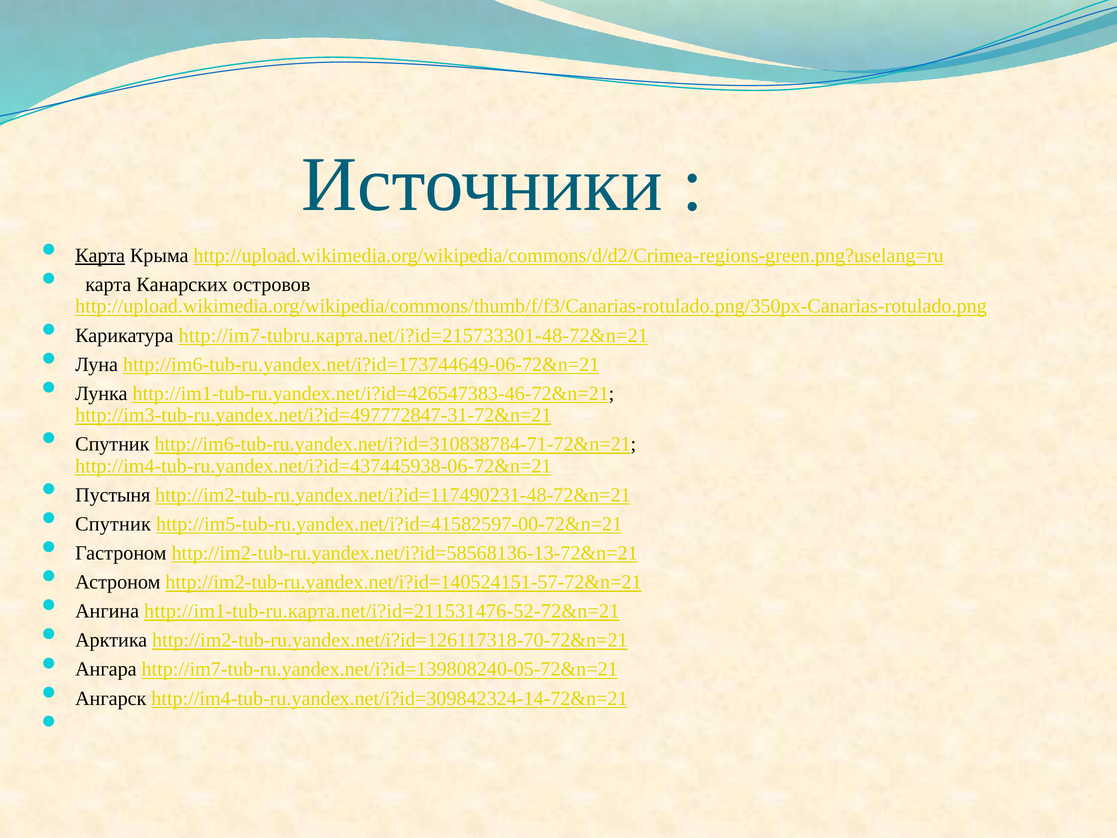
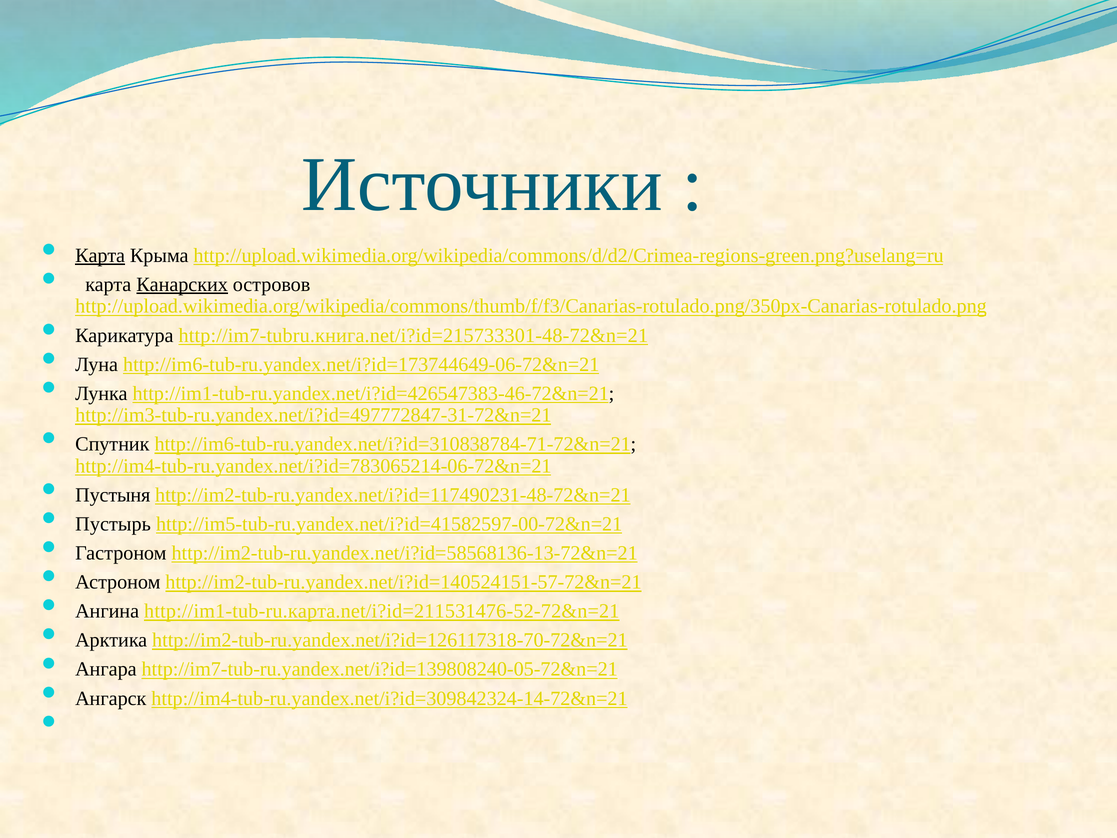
Канарских underline: none -> present
http://im7-tubru.карта.net/i?id=215733301-48-72&n=21: http://im7-tubru.карта.net/i?id=215733301-48-72&n=21 -> http://im7-tubru.книга.net/i?id=215733301-48-72&n=21
http://im4-tub-ru.yandex.net/i?id=437445938-06-72&n=21: http://im4-tub-ru.yandex.net/i?id=437445938-06-72&n=21 -> http://im4-tub-ru.yandex.net/i?id=783065214-06-72&n=21
Спутник at (113, 524): Спутник -> Пустырь
